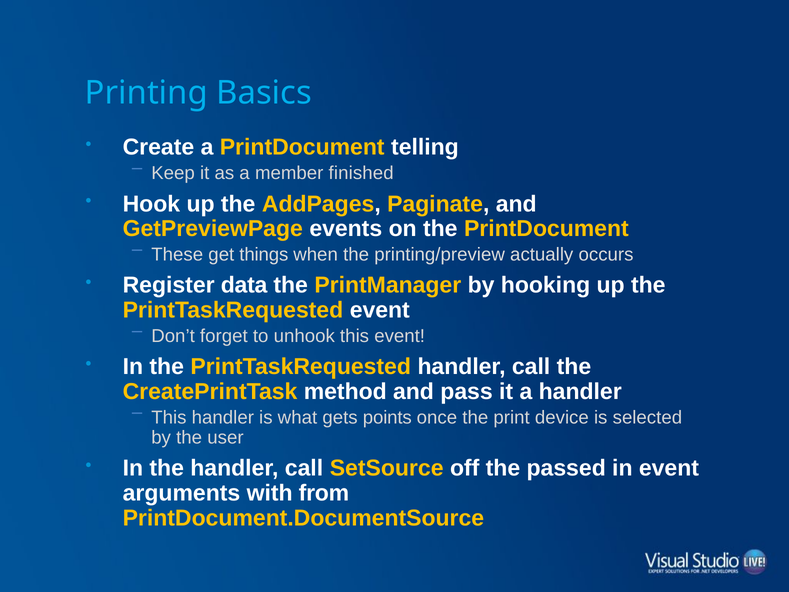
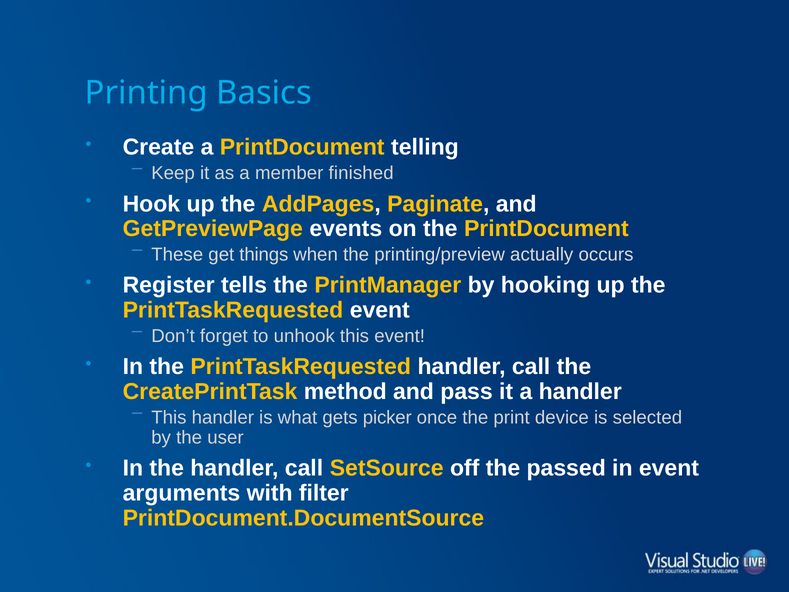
data: data -> tells
points: points -> picker
from: from -> filter
